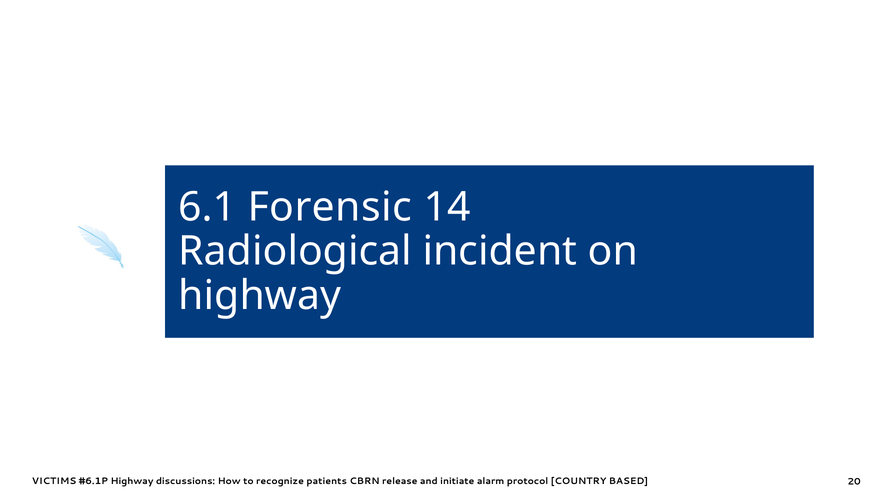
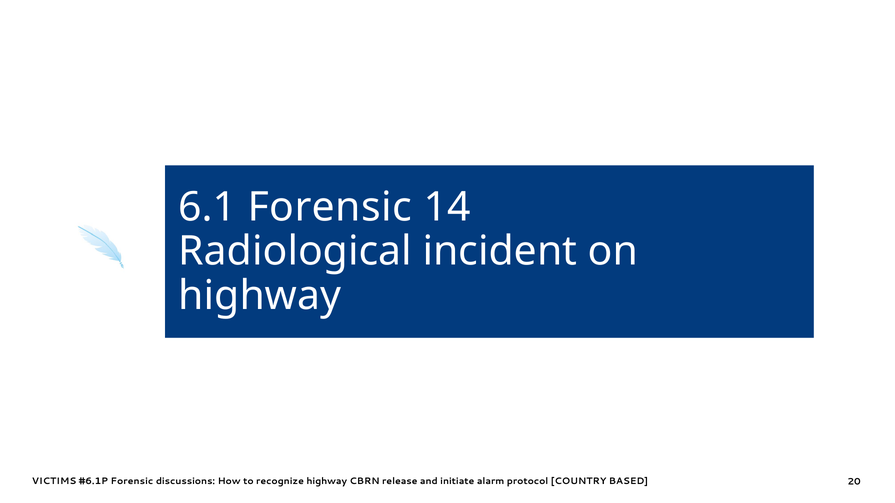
Highway at (132, 481): Highway -> Forensic
recognize patients: patients -> highway
